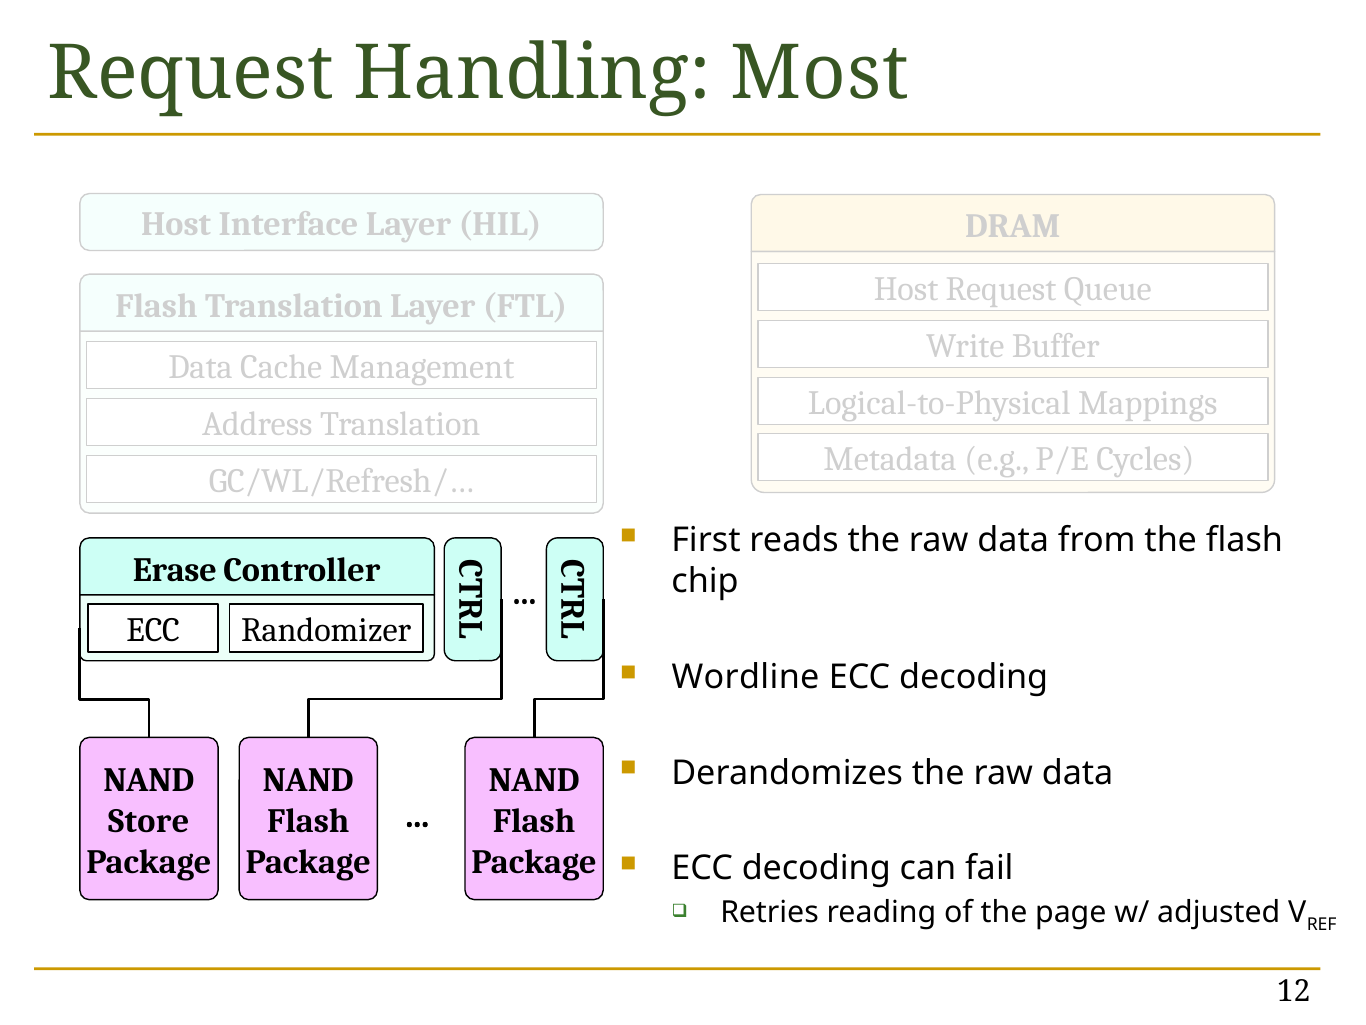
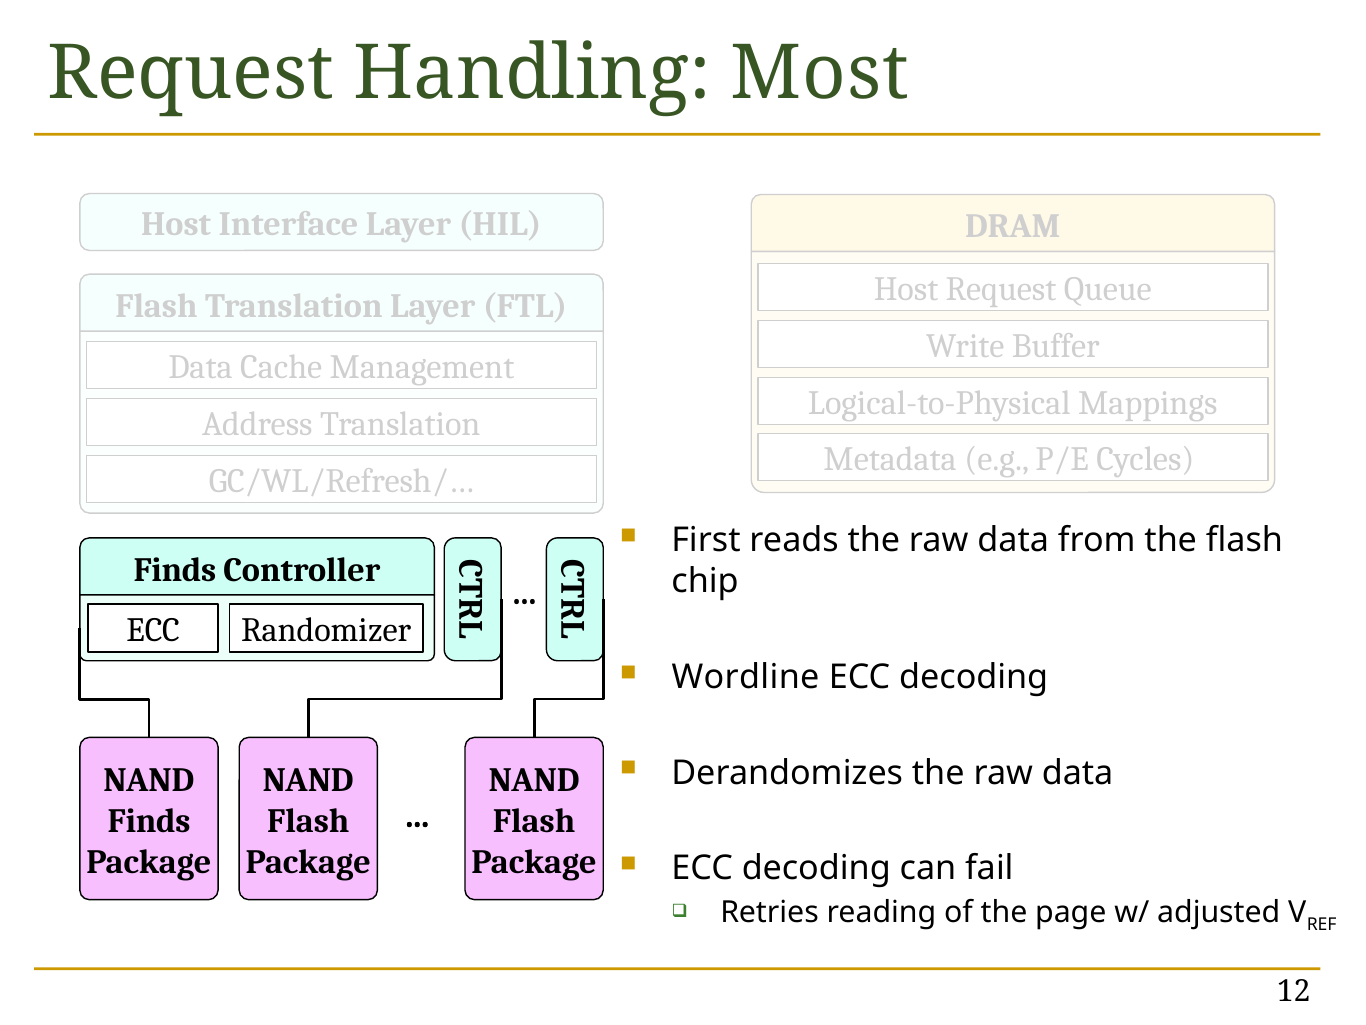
Erase at (175, 570): Erase -> Finds
Store at (149, 820): Store -> Finds
